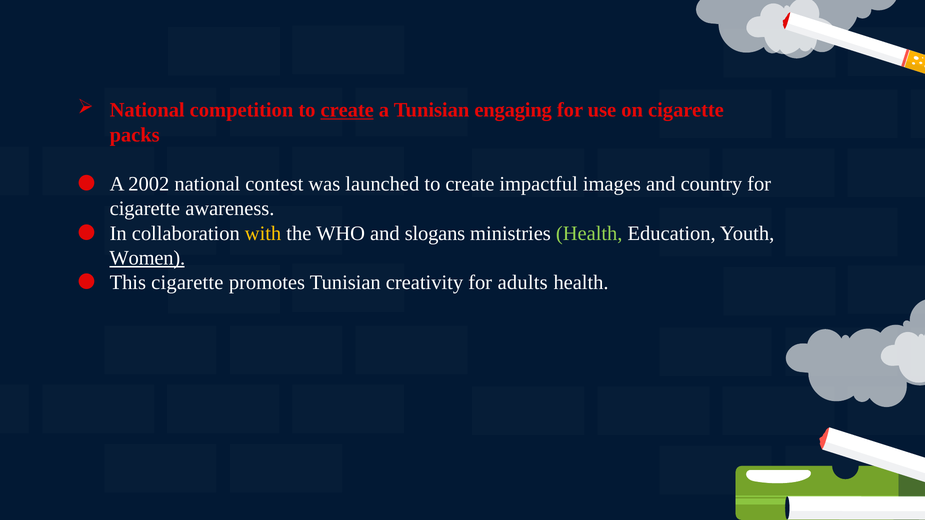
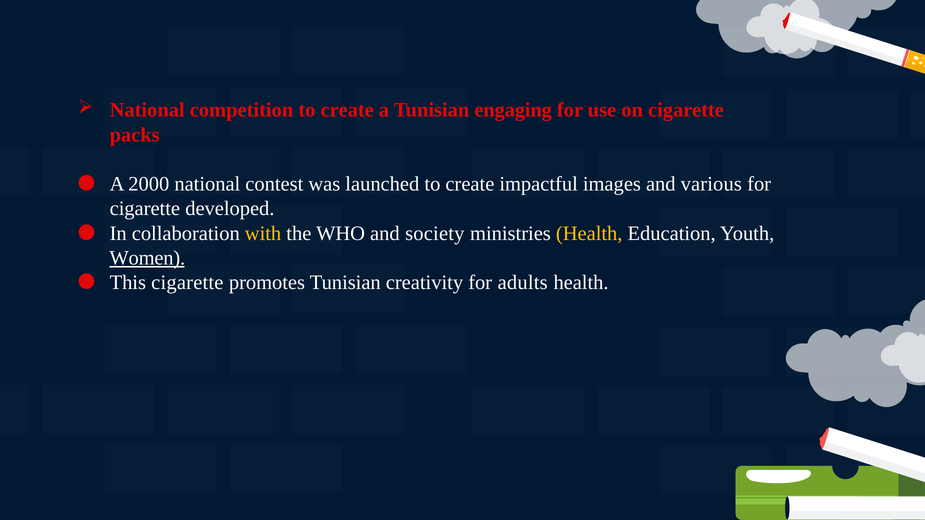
create at (347, 110) underline: present -> none
2002: 2002 -> 2000
country: country -> various
awareness: awareness -> developed
slogans: slogans -> society
Health at (589, 234) colour: light green -> yellow
